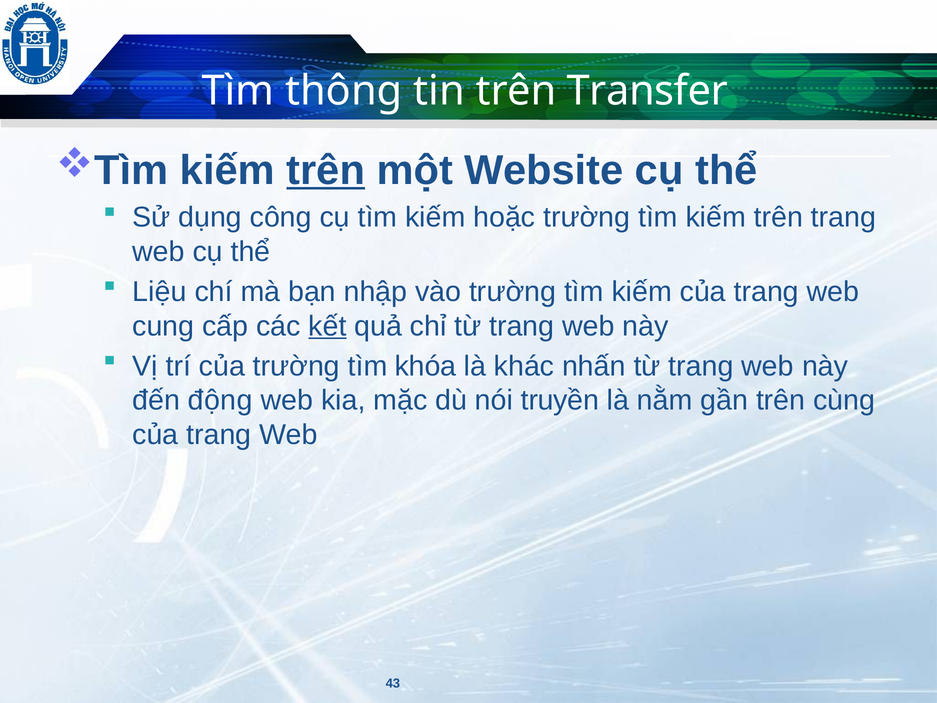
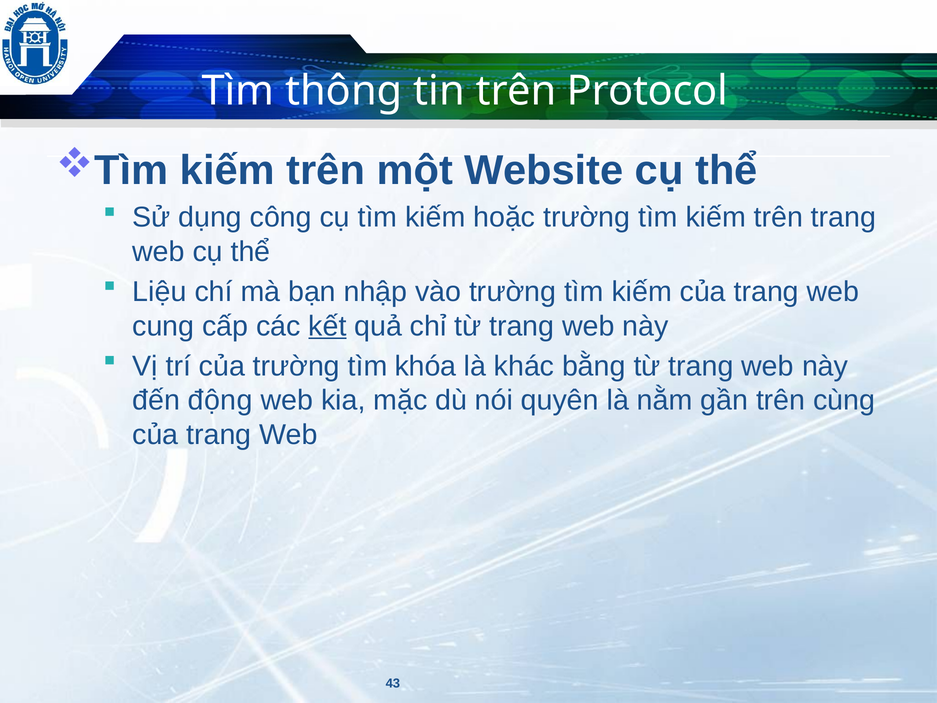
Transfer: Transfer -> Protocol
trên at (326, 170) underline: present -> none
nhấn: nhấn -> bằng
truyền: truyền -> quyên
